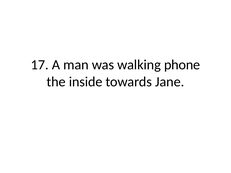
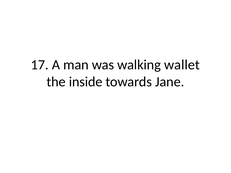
phone: phone -> wallet
